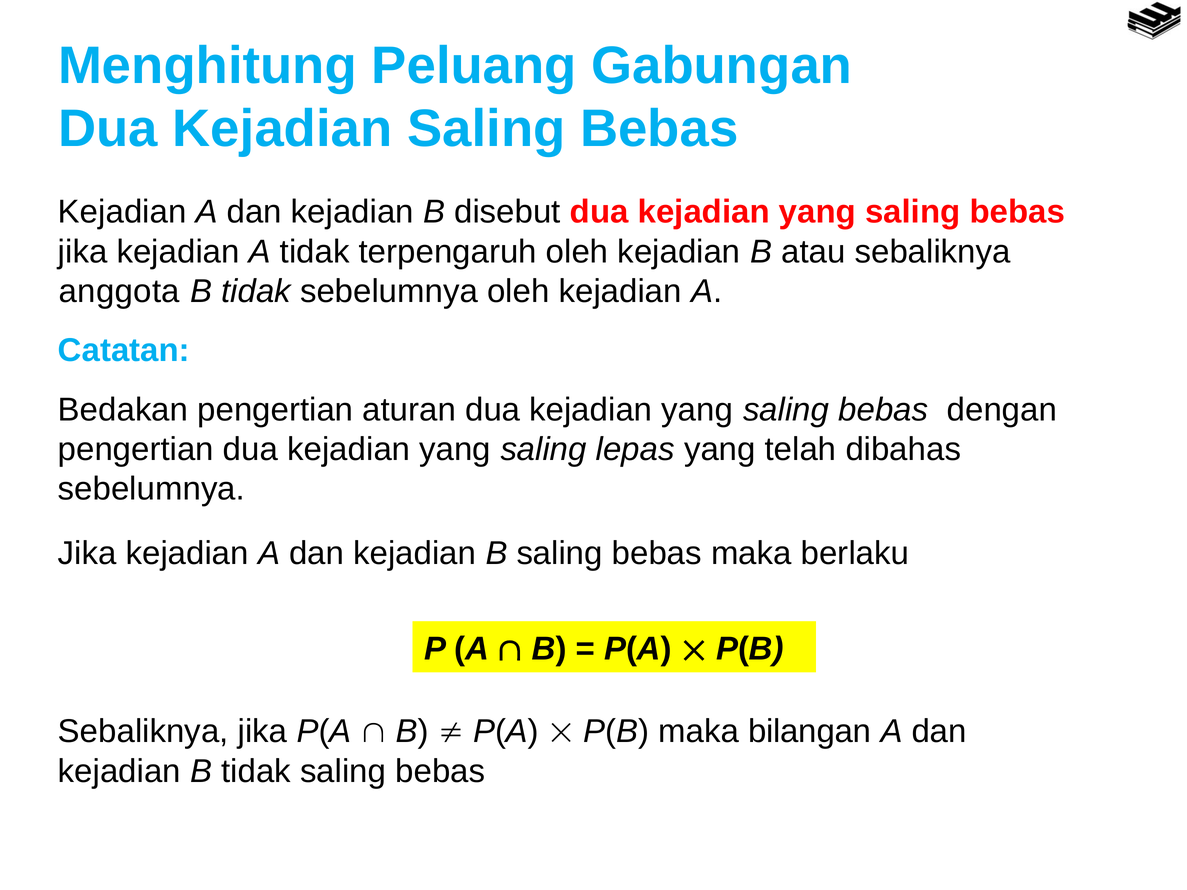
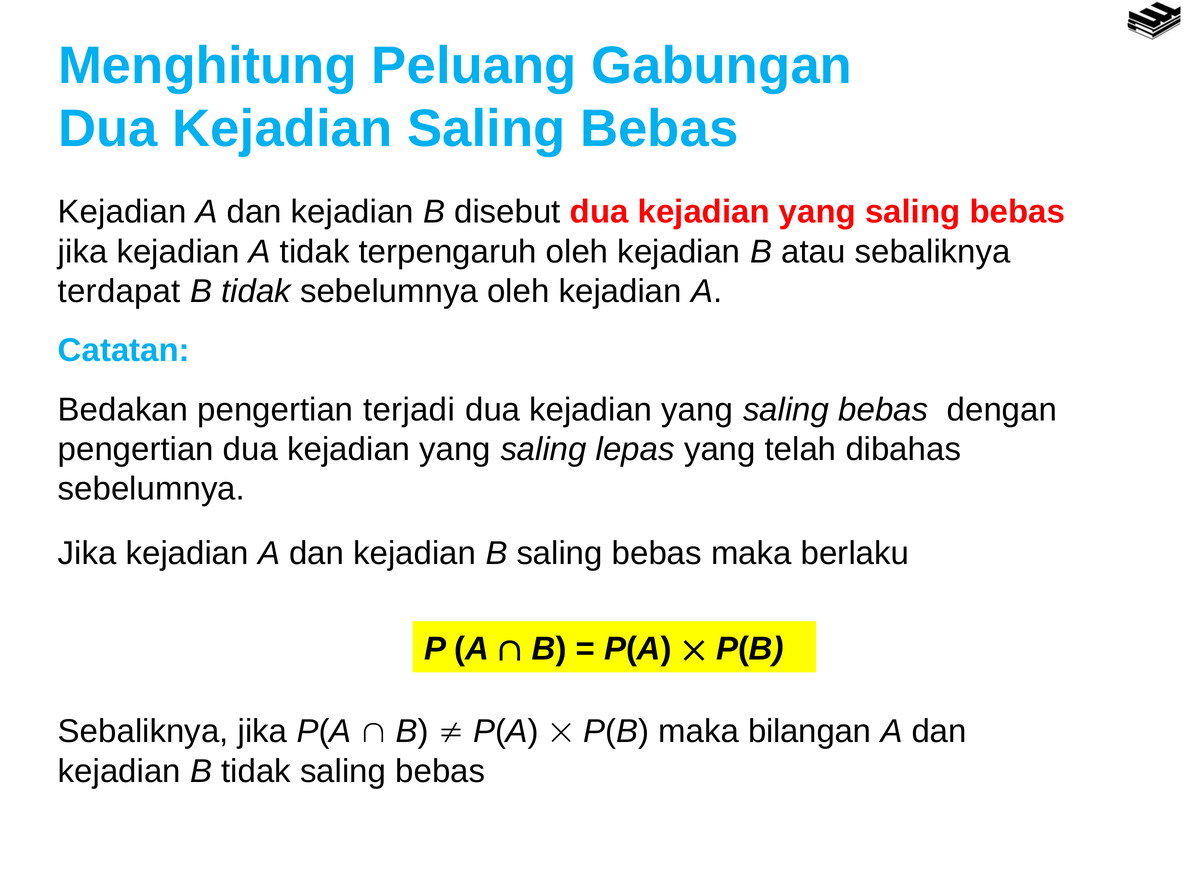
anggota: anggota -> terdapat
aturan: aturan -> terjadi
